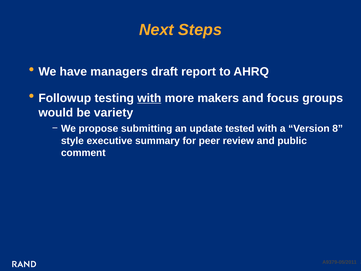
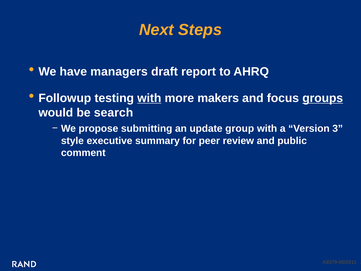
groups underline: none -> present
variety: variety -> search
tested: tested -> group
8: 8 -> 3
